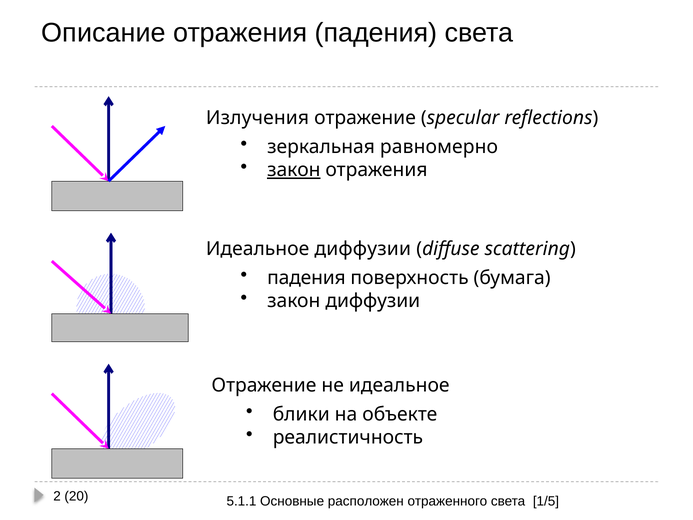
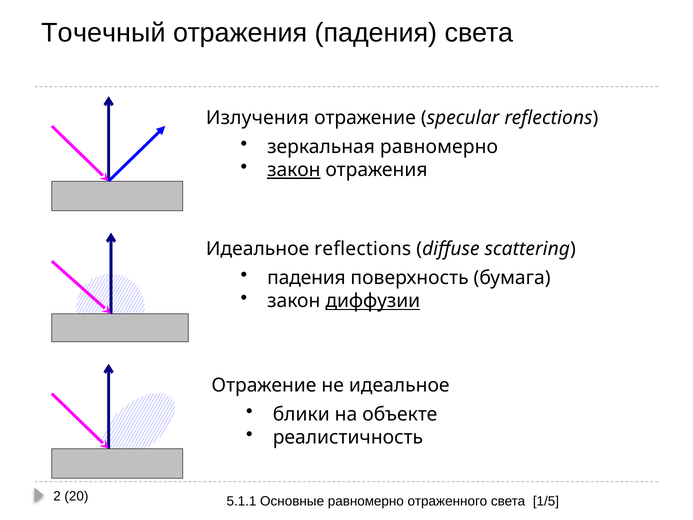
Описание: Описание -> Точечный
Идеальное диффузии: диффузии -> reflections
диффузии at (373, 301) underline: none -> present
Основные расположен: расположен -> равномерно
